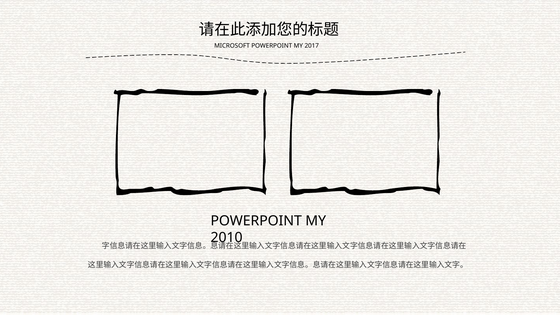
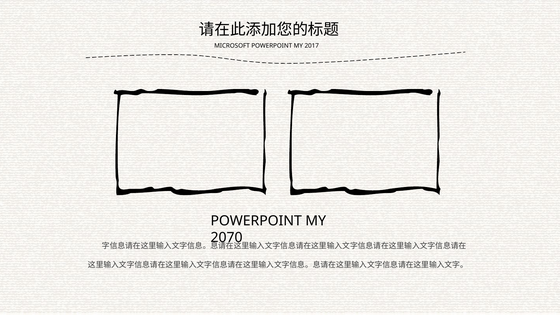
2010: 2010 -> 2070
